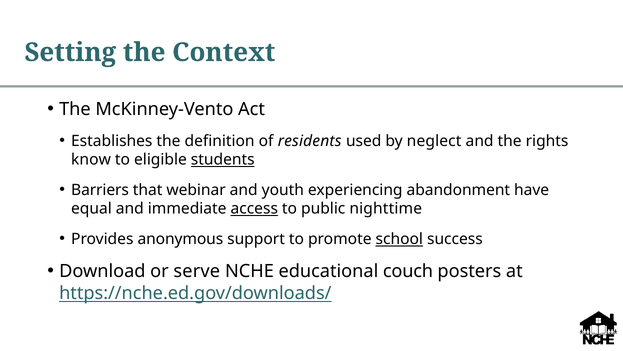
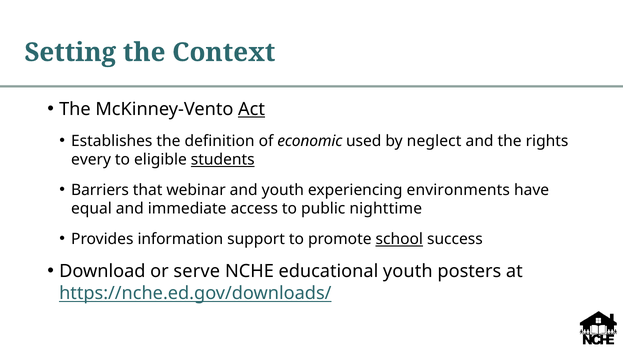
Act underline: none -> present
residents: residents -> economic
know: know -> every
abandonment: abandonment -> environments
access underline: present -> none
anonymous: anonymous -> information
educational couch: couch -> youth
